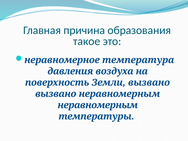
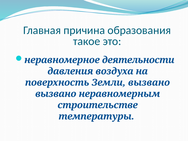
температура: температура -> деятельности
неравномерным at (98, 105): неравномерным -> строительстве
